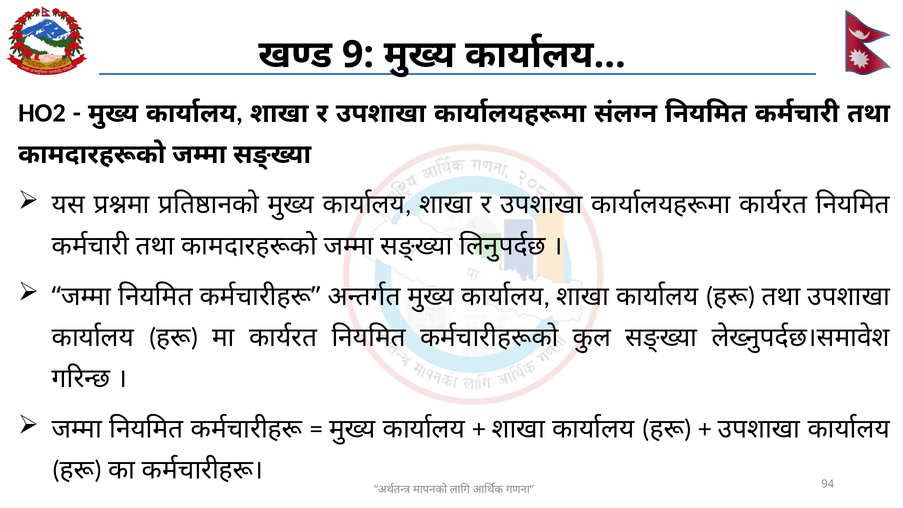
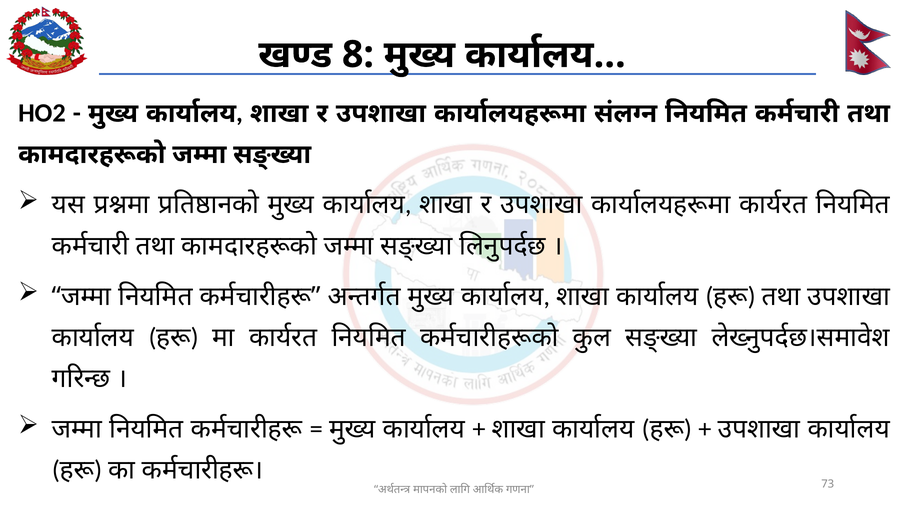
9: 9 -> 8
94: 94 -> 73
